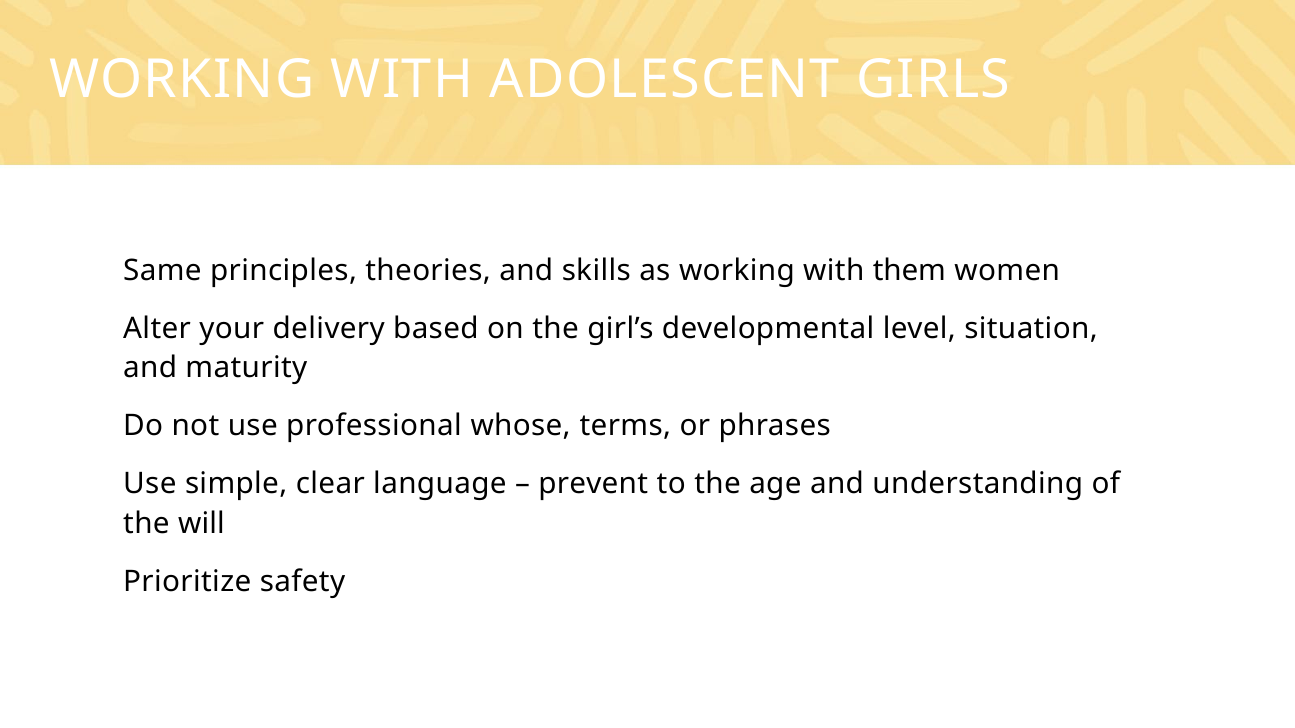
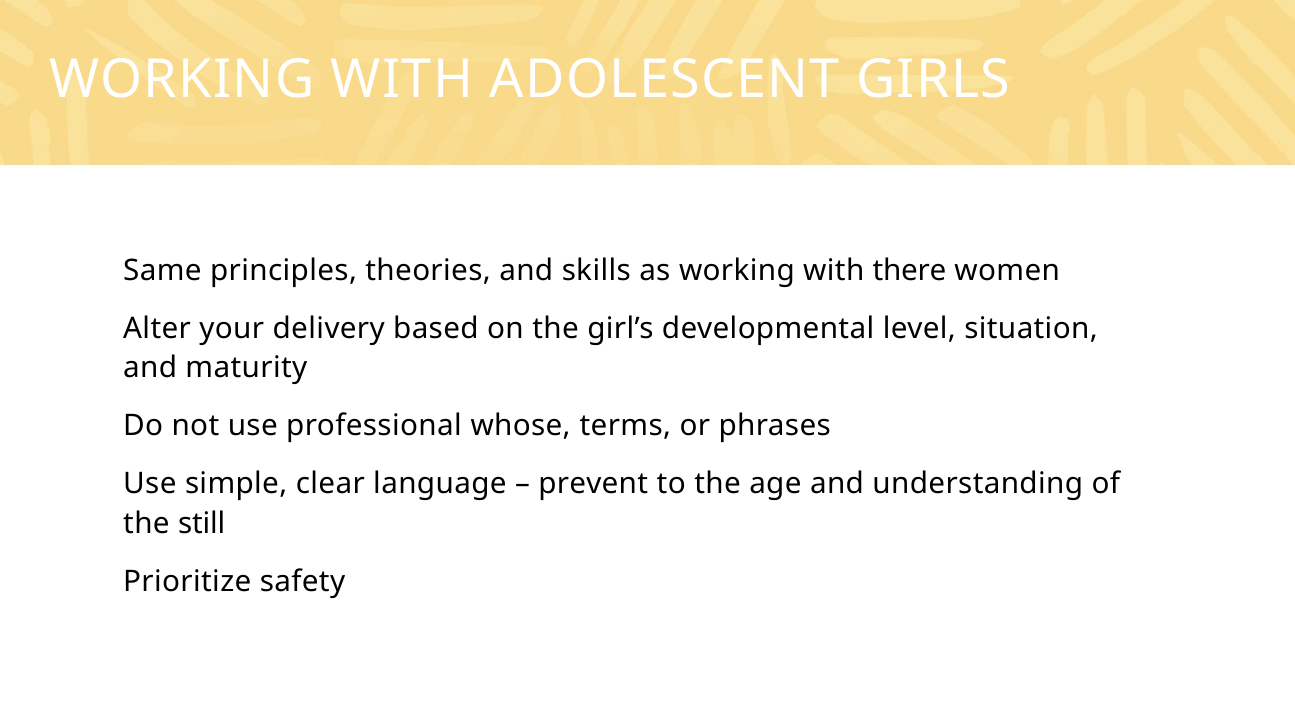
them: them -> there
will: will -> still
